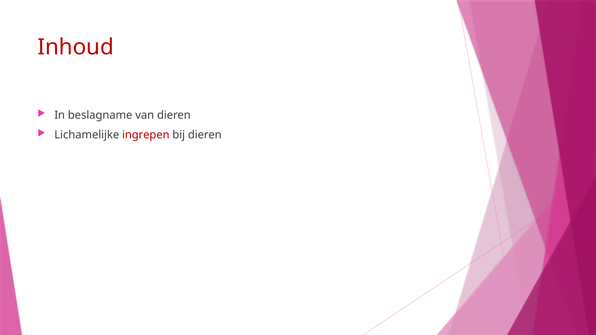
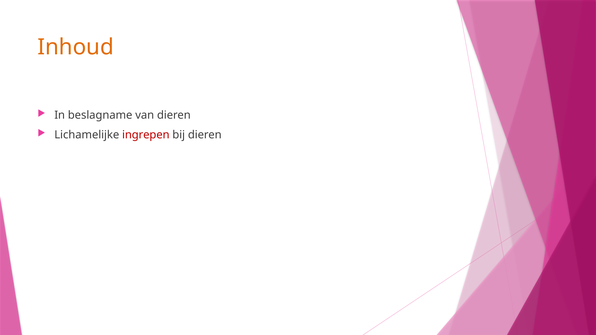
Inhoud colour: red -> orange
